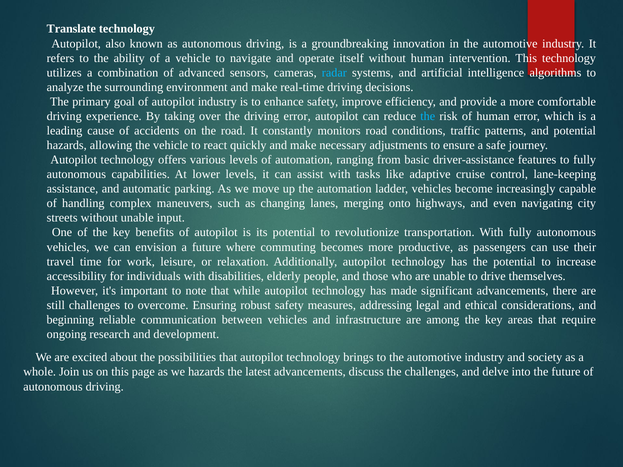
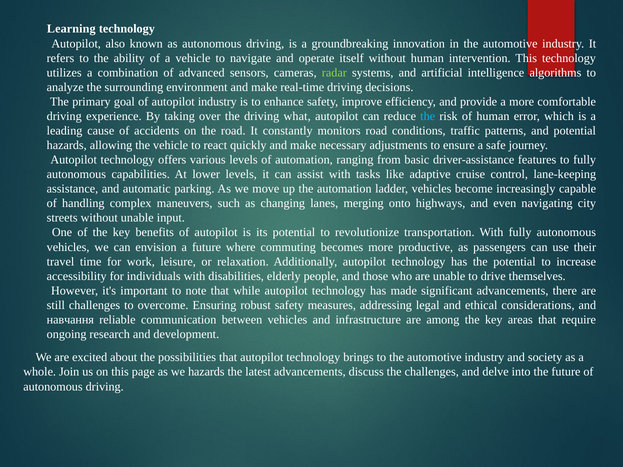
Translate: Translate -> Learning
radar colour: light blue -> light green
driving error: error -> what
beginning: beginning -> навчання
